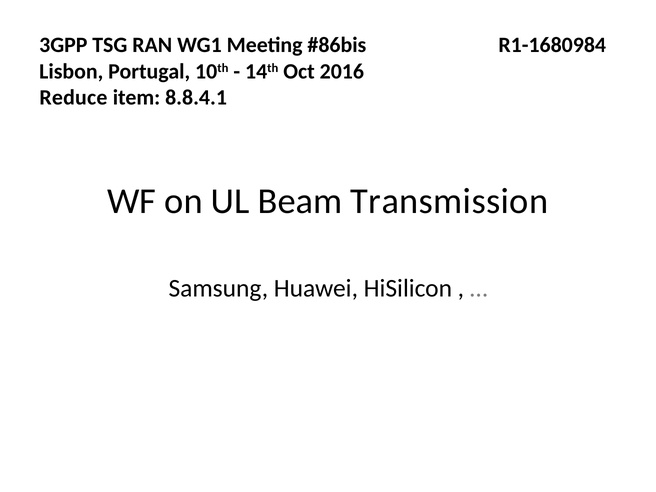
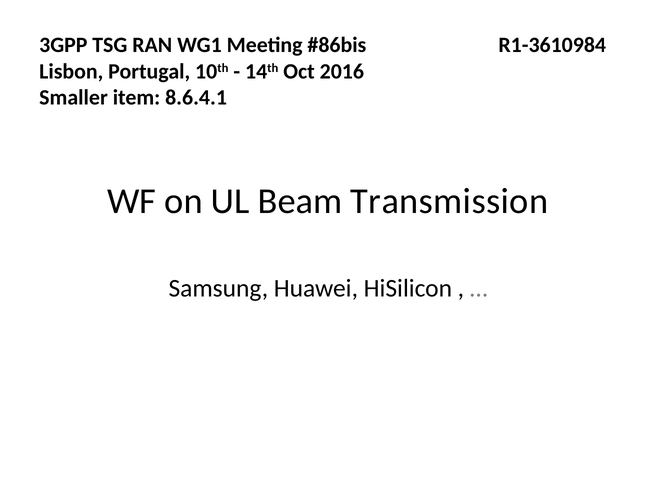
R1-1680984: R1-1680984 -> R1-3610984
Reduce: Reduce -> Smaller
8.8.4.1: 8.8.4.1 -> 8.6.4.1
